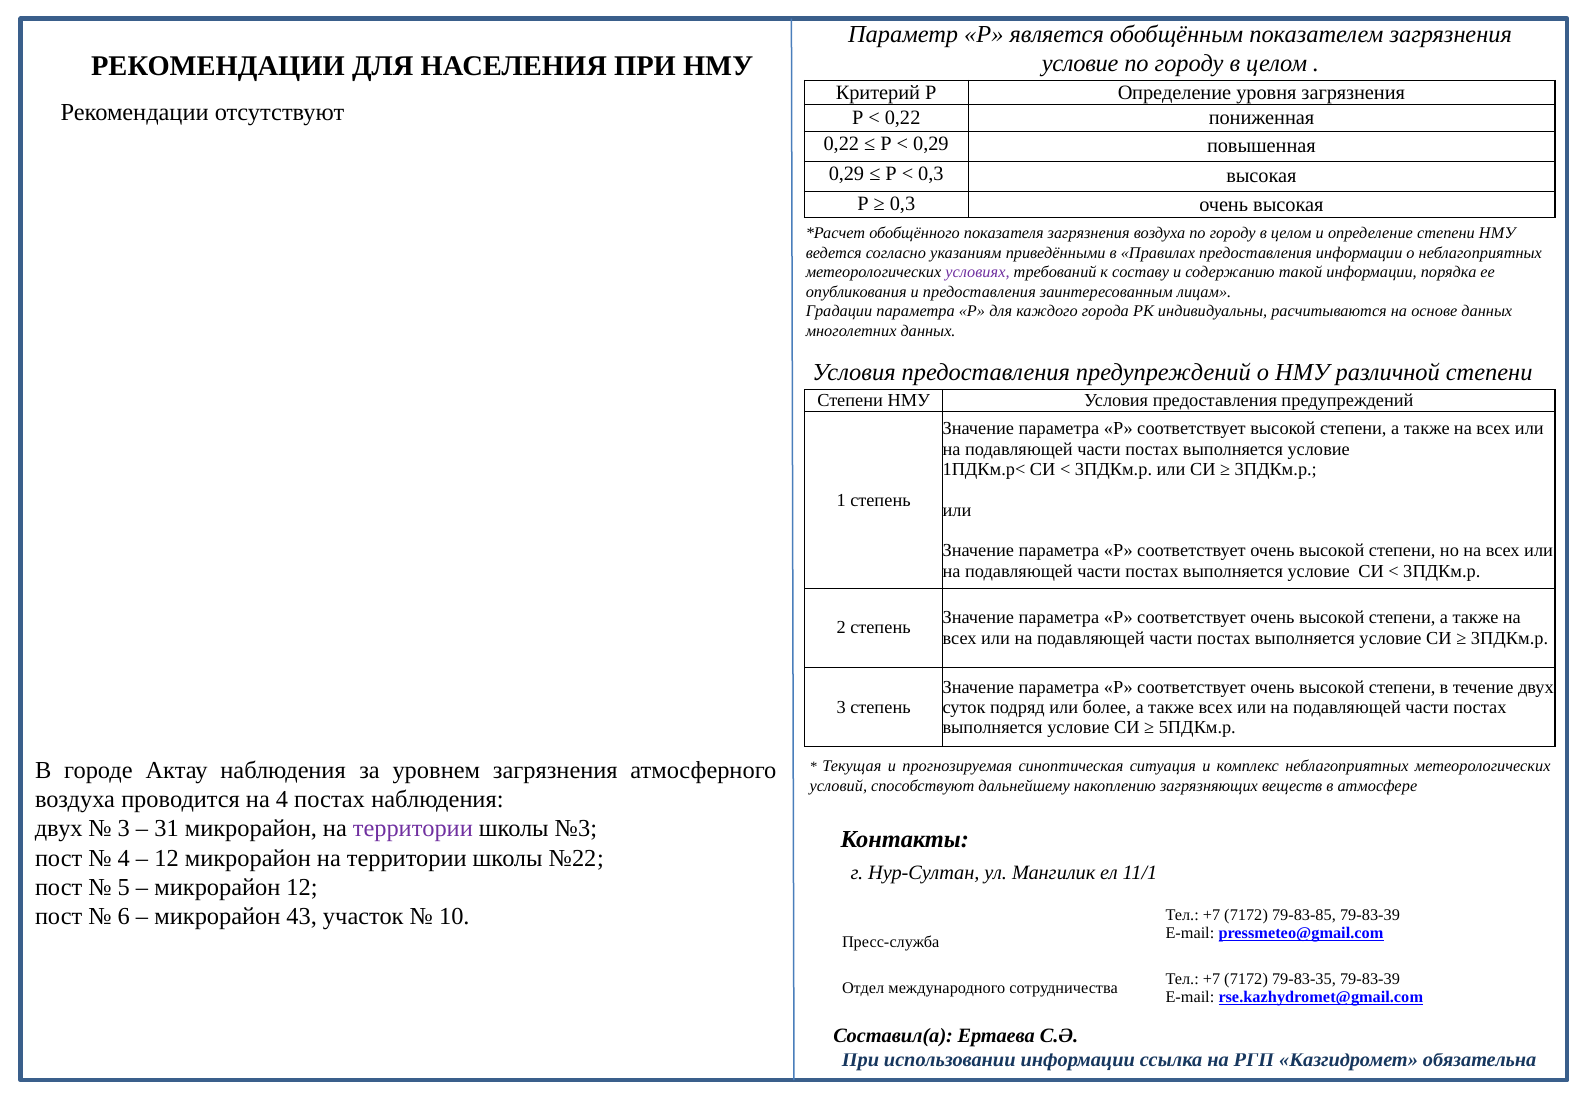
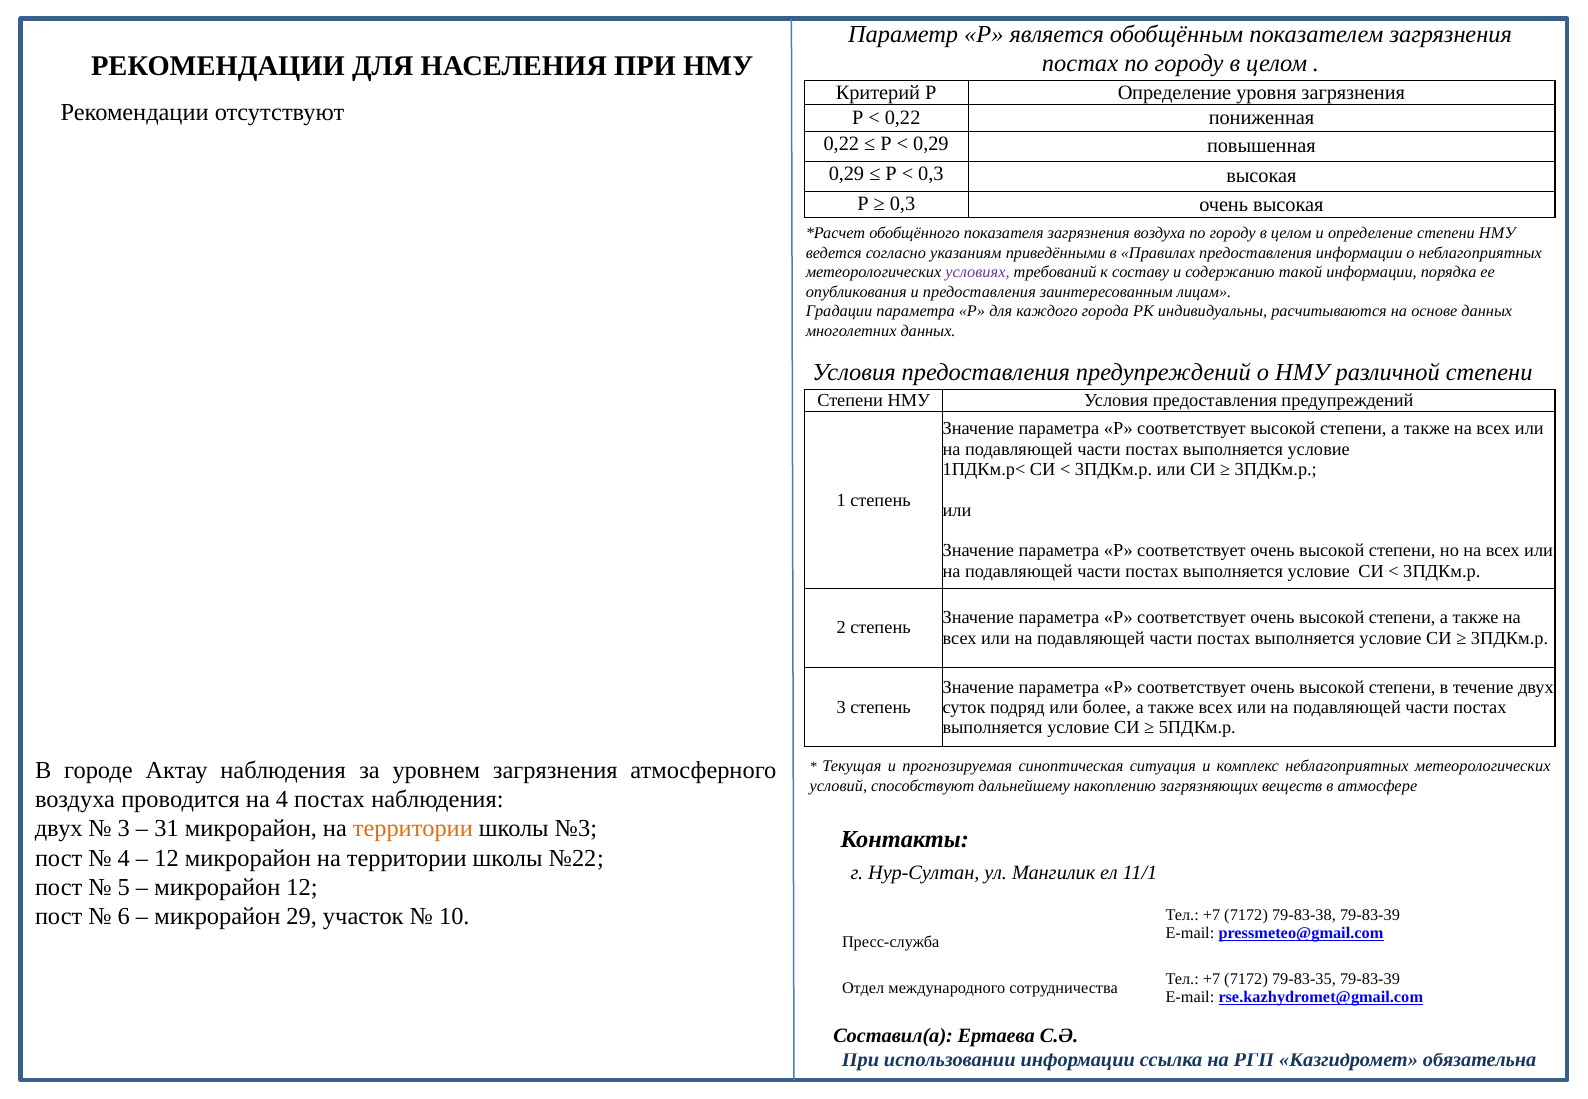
условие at (1080, 64): условие -> постах
территории at (413, 829) colour: purple -> orange
43: 43 -> 29
79-83-85: 79-83-85 -> 79-83-38
